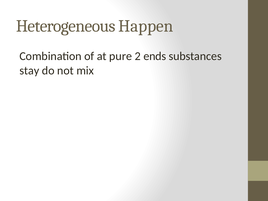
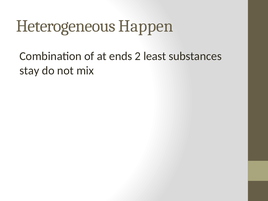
pure: pure -> ends
ends: ends -> least
